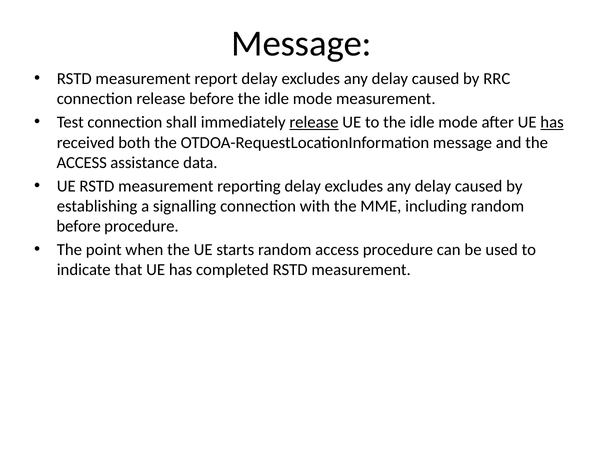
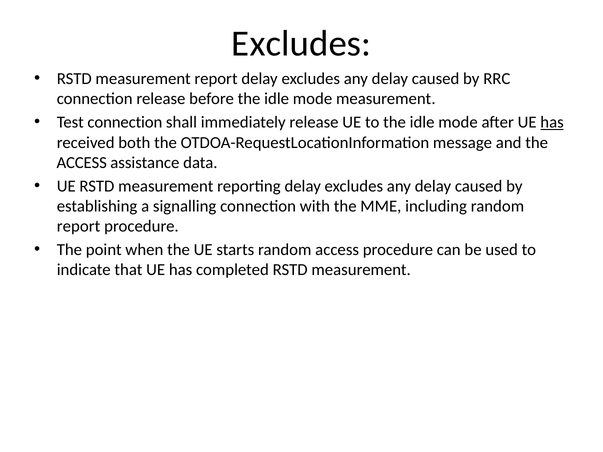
Message at (302, 44): Message -> Excludes
release at (314, 122) underline: present -> none
before at (79, 226): before -> report
